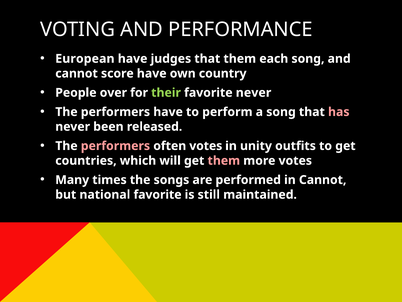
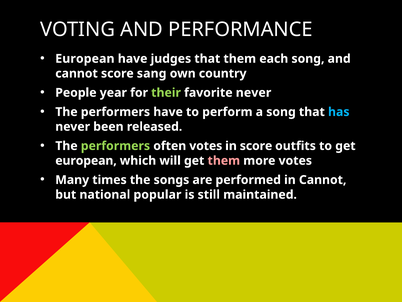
score have: have -> sang
over: over -> year
has colour: pink -> light blue
performers at (115, 146) colour: pink -> light green
in unity: unity -> score
countries at (86, 160): countries -> european
national favorite: favorite -> popular
